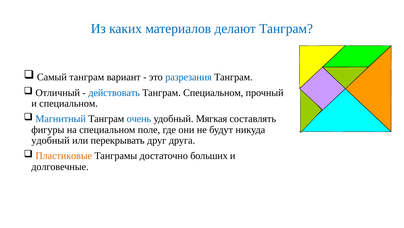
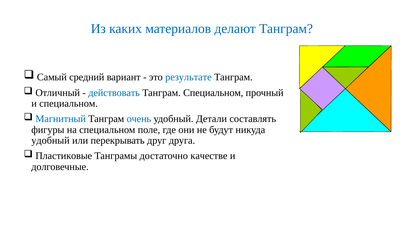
Самый танграм: танграм -> средний
разрезания: разрезания -> результате
Мягкая: Мягкая -> Детали
Пластиковые colour: orange -> black
больших: больших -> качестве
